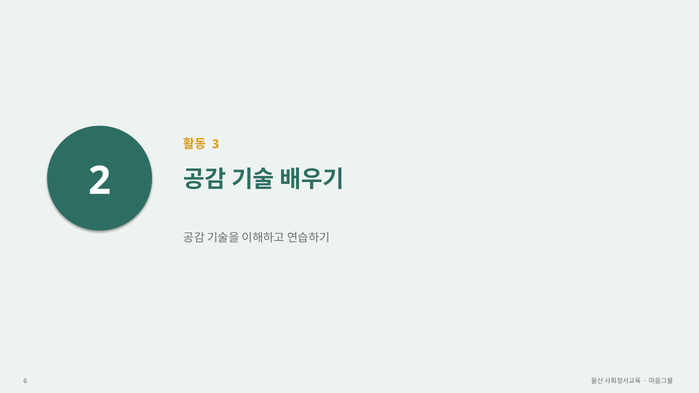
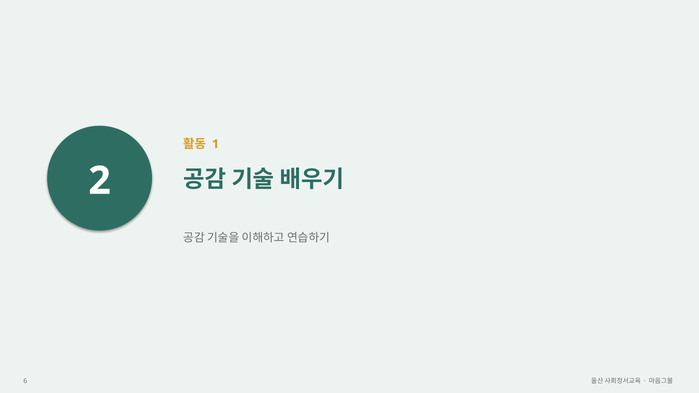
3: 3 -> 1
